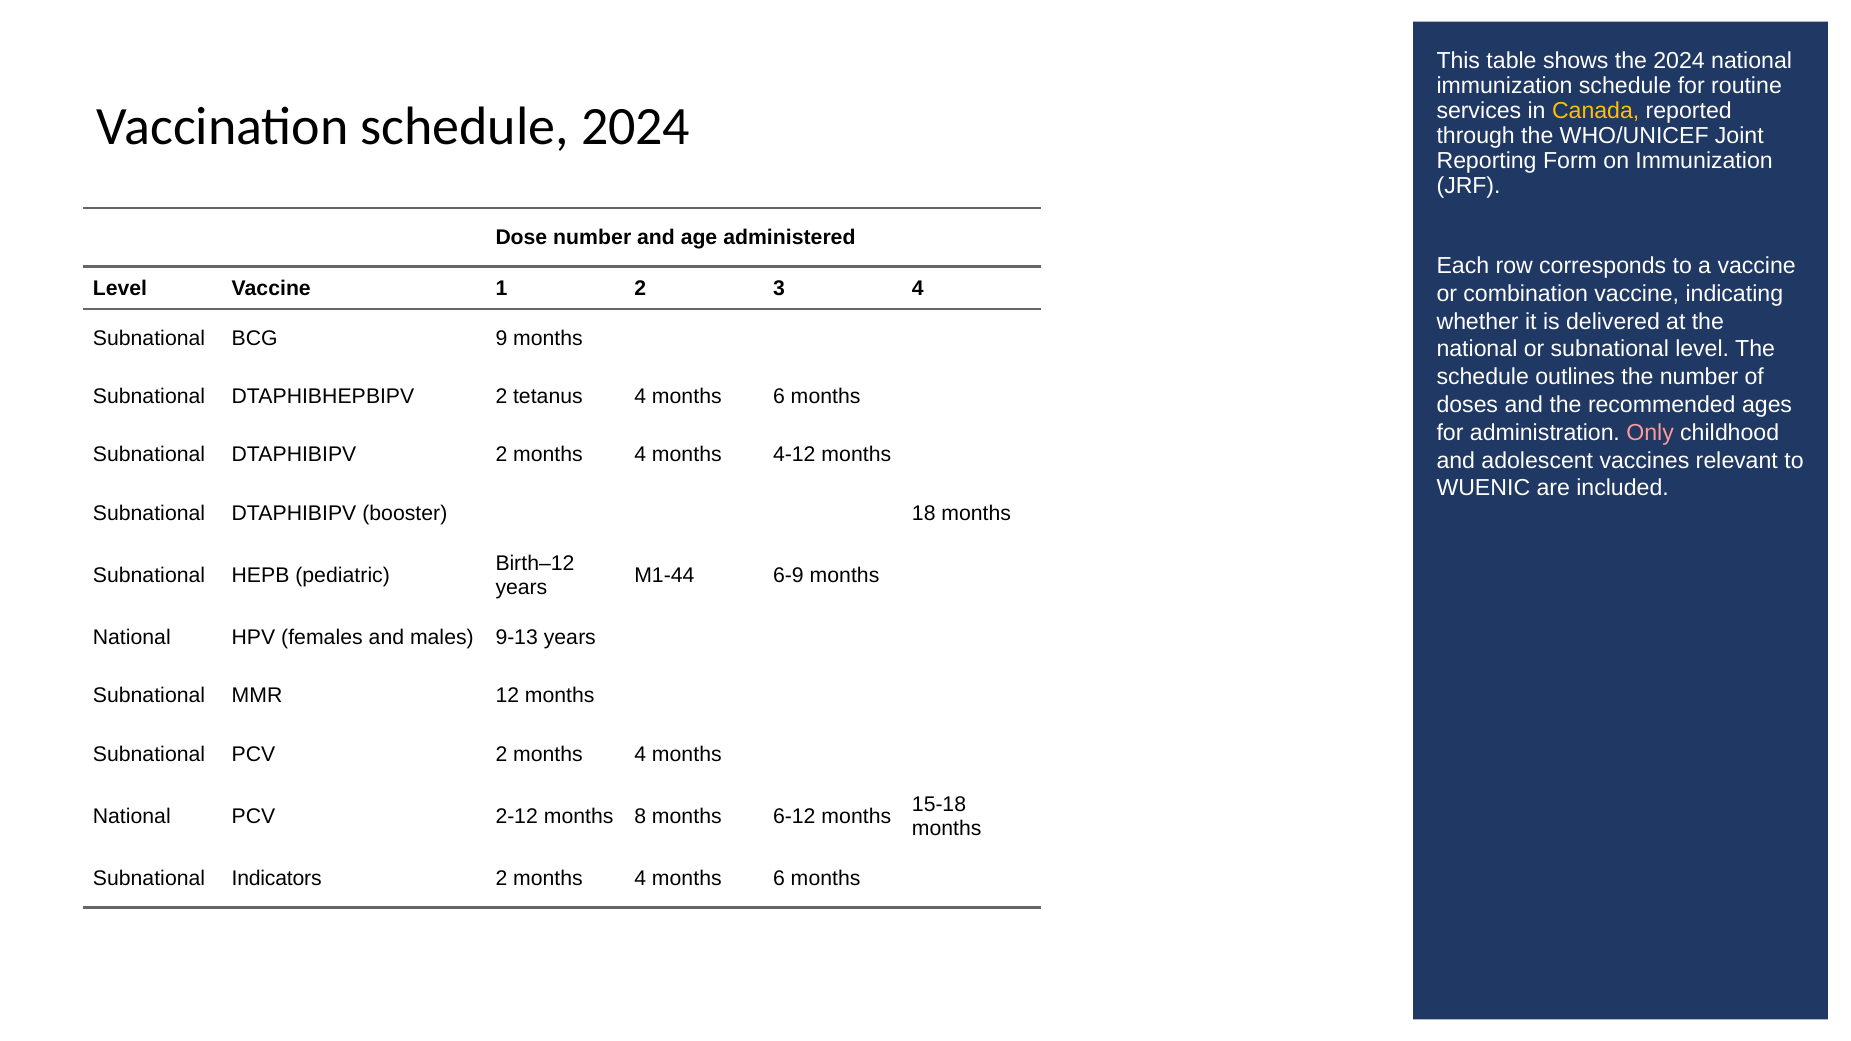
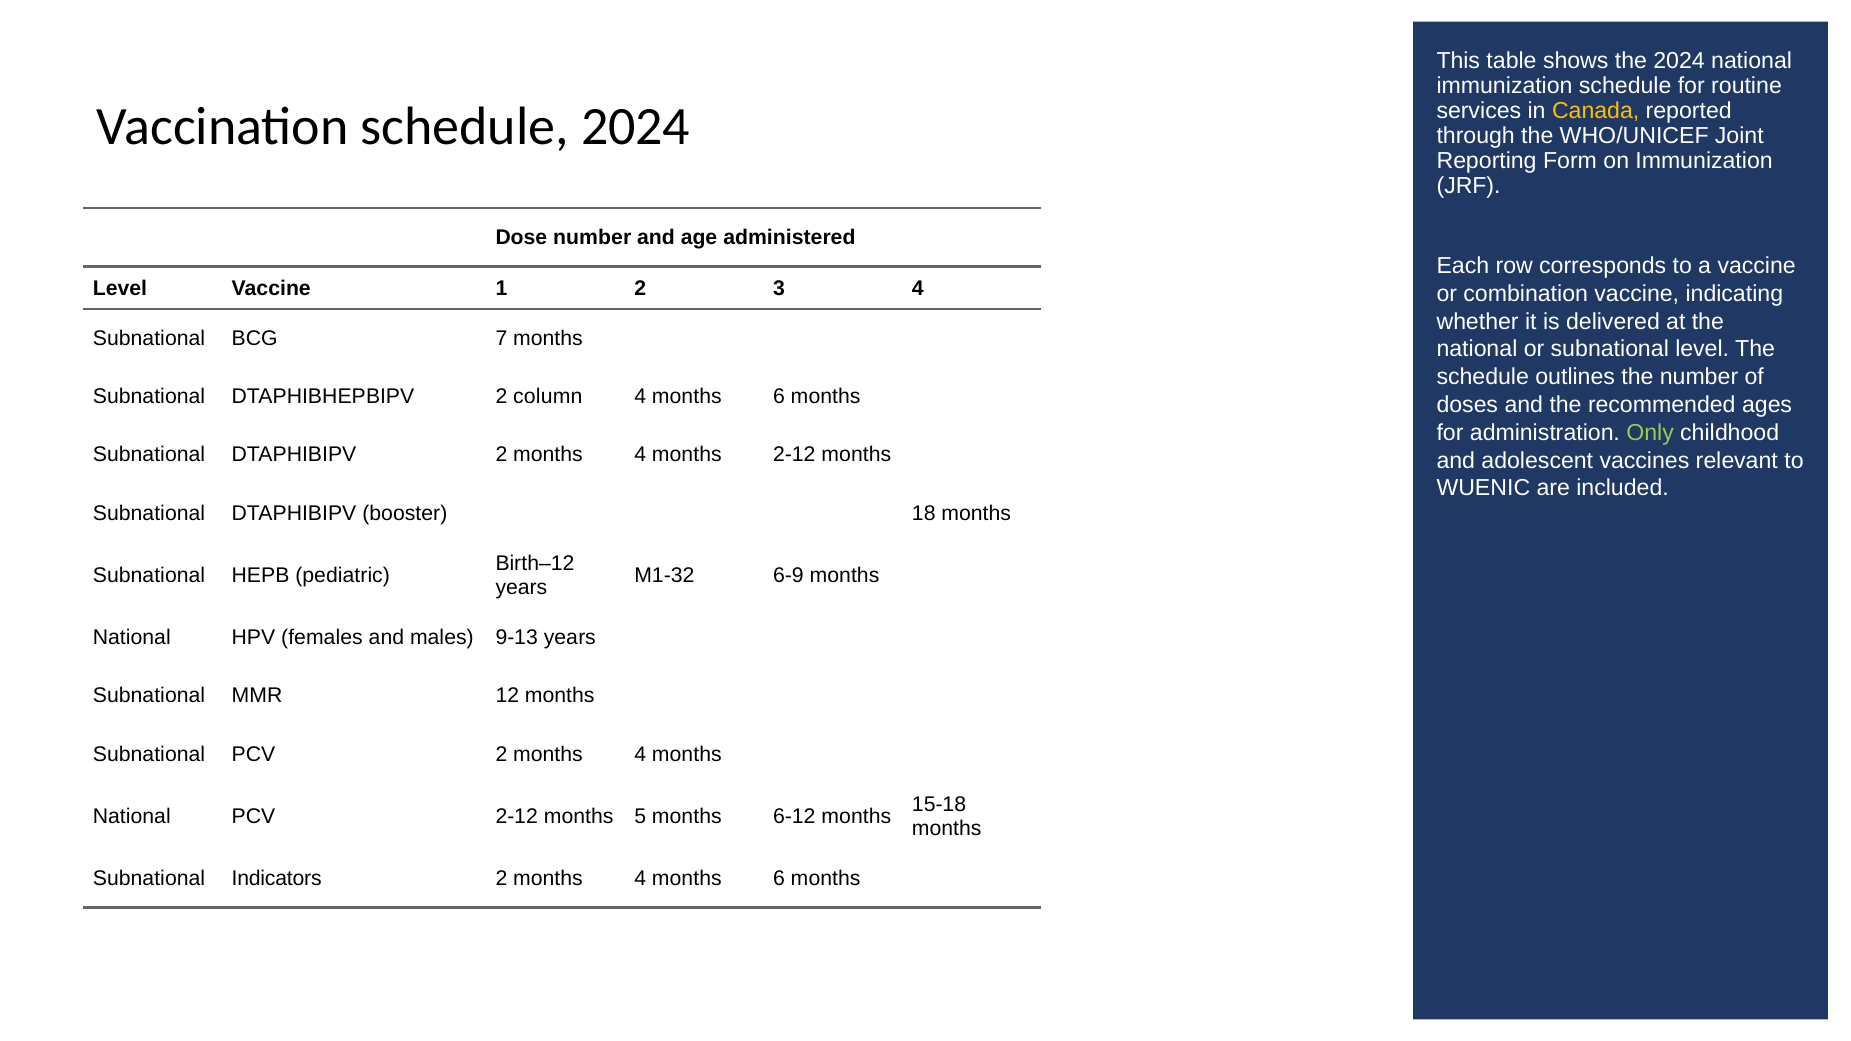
9: 9 -> 7
tetanus: tetanus -> column
Only colour: pink -> light green
months 4-12: 4-12 -> 2-12
M1-44: M1-44 -> M1-32
8: 8 -> 5
